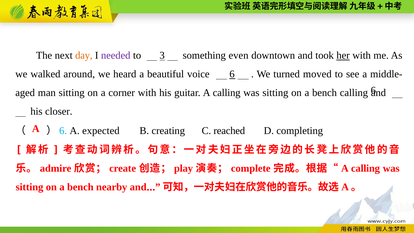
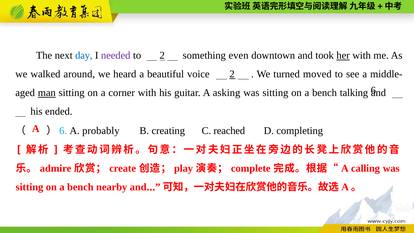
day colour: orange -> blue
to 3: 3 -> 2
voice 6: 6 -> 2
man underline: none -> present
guitar A calling: calling -> asking
bench calling: calling -> talking
closer: closer -> ended
expected: expected -> probably
